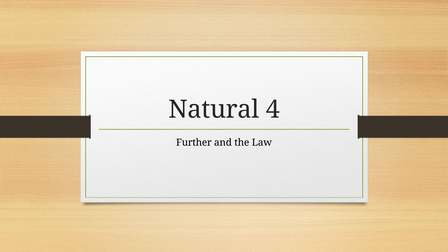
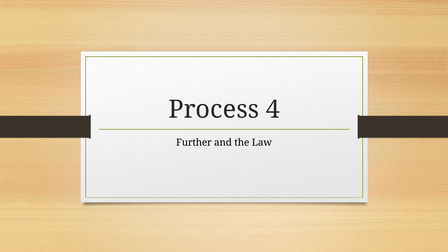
Natural: Natural -> Process
